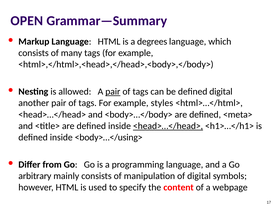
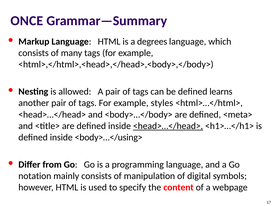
OPEN: OPEN -> ONCE
pair at (113, 91) underline: present -> none
defined digital: digital -> learns
arbitrary: arbitrary -> notation
